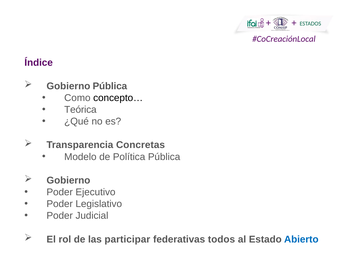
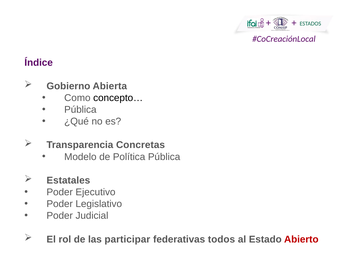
Gobierno Pública: Pública -> Abierta
Teórica at (80, 110): Teórica -> Pública
Gobierno at (68, 181): Gobierno -> Estatales
Abierto colour: blue -> red
